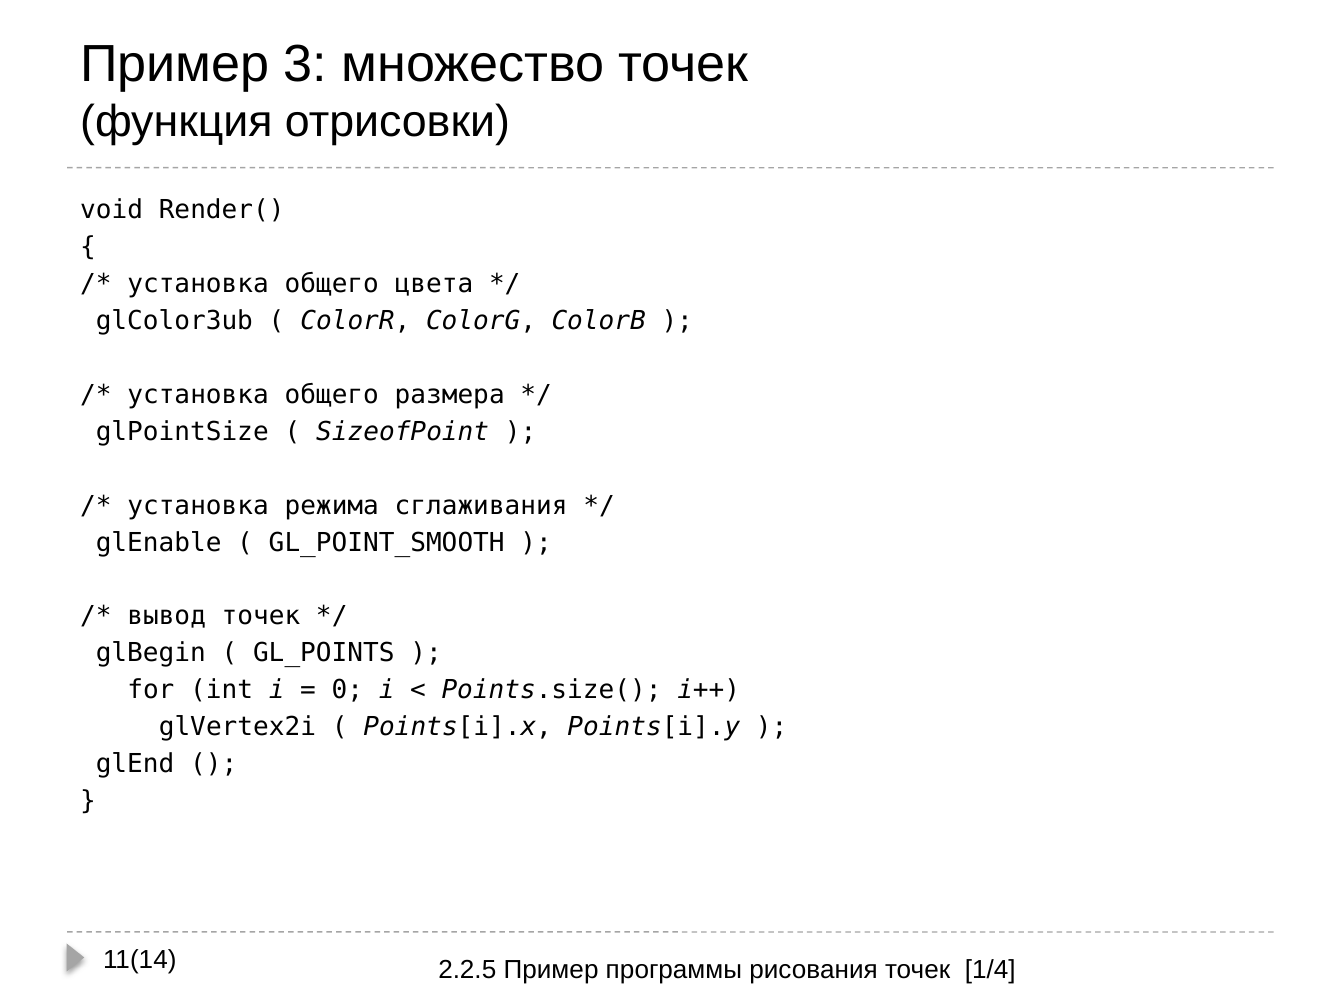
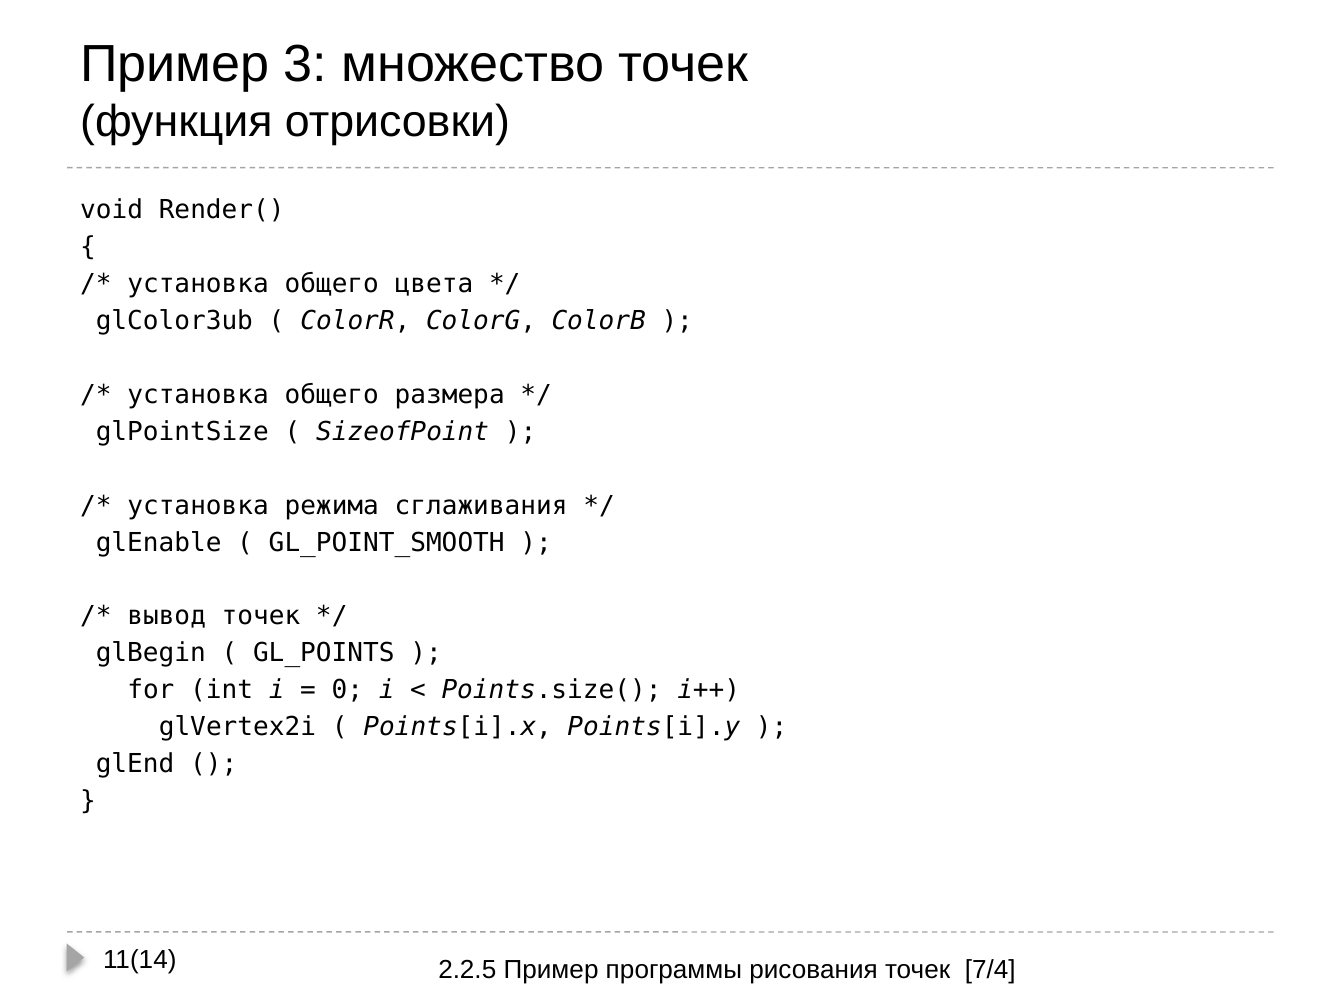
1/4: 1/4 -> 7/4
